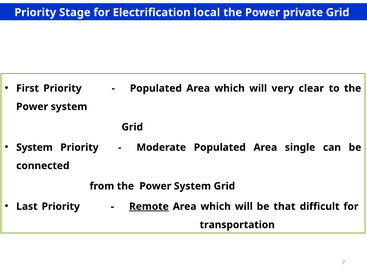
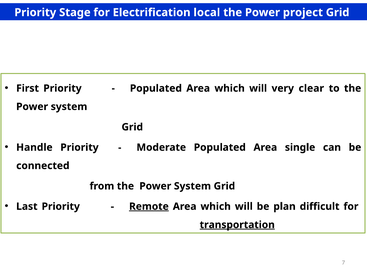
private: private -> project
System at (34, 148): System -> Handle
that: that -> plan
transportation underline: none -> present
